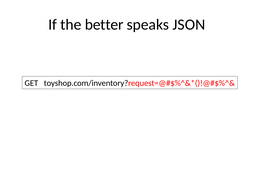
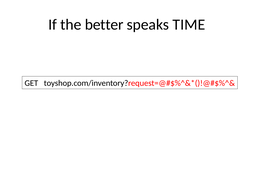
JSON: JSON -> TIME
